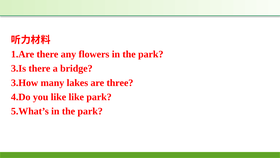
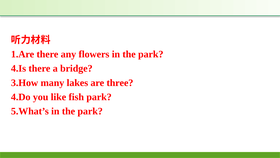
3.Is: 3.Is -> 4.Is
like like: like -> fish
